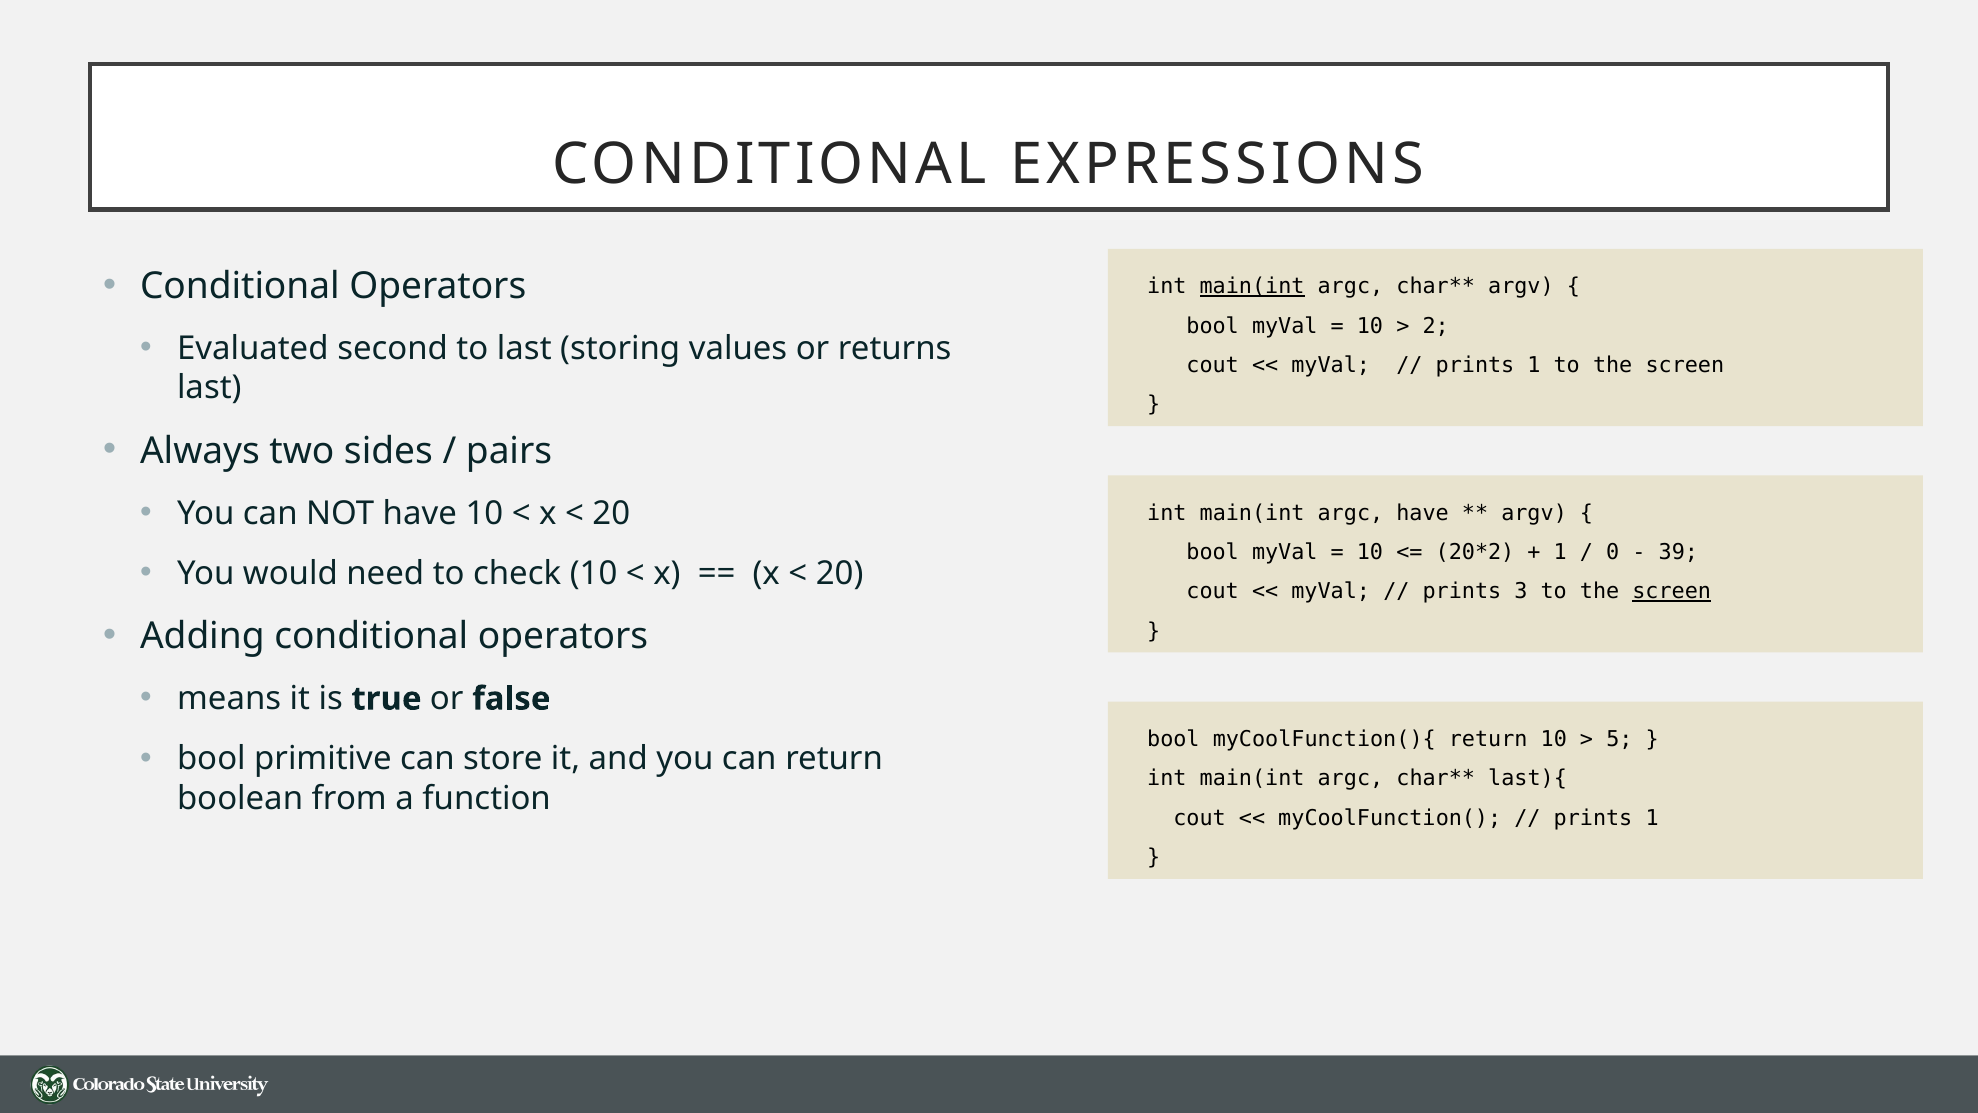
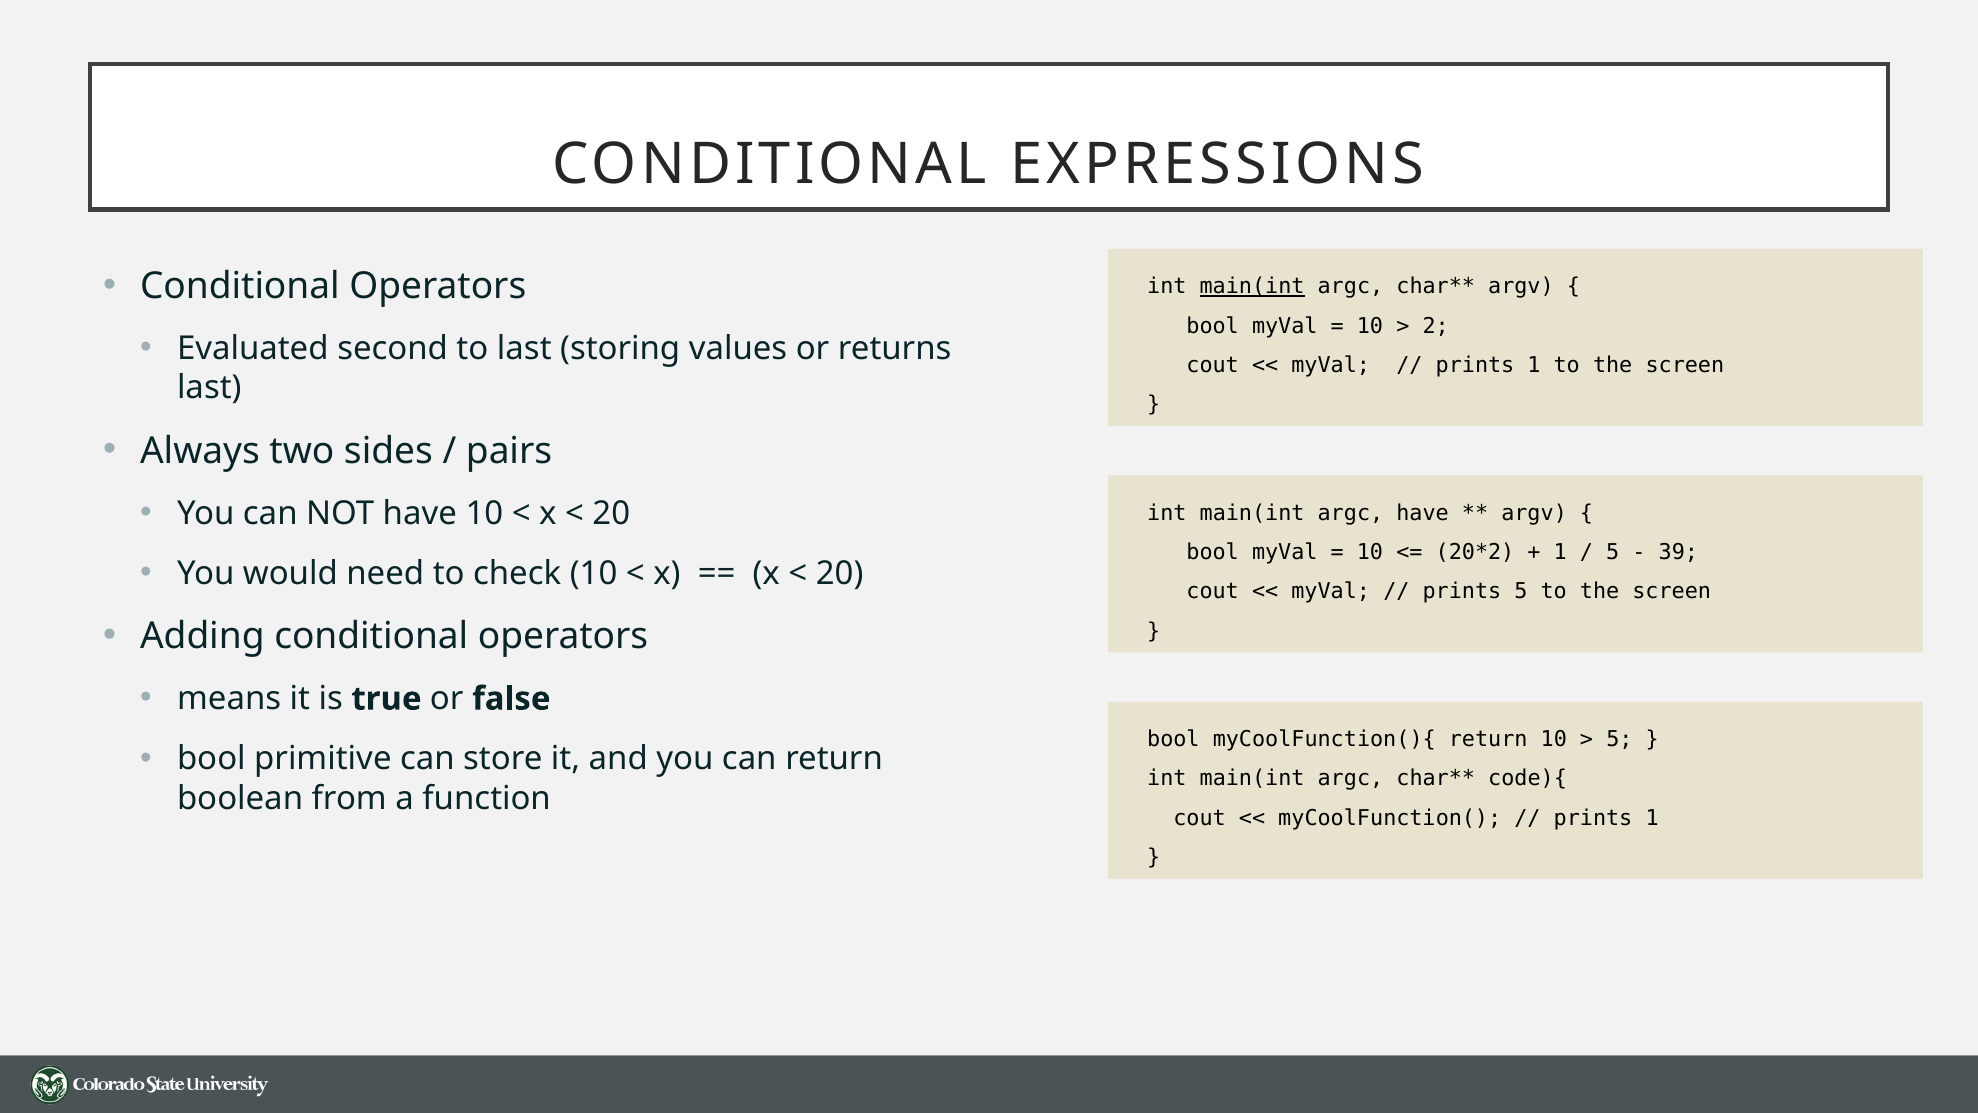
0 at (1613, 552): 0 -> 5
prints 3: 3 -> 5
screen at (1672, 591) underline: present -> none
last){: last){ -> code){
